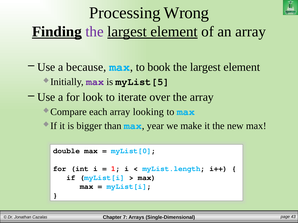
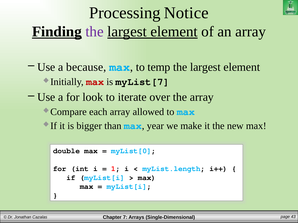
Wrong: Wrong -> Notice
book: book -> temp
max at (95, 82) colour: purple -> red
myList[5: myList[5 -> myList[7
looking: looking -> allowed
